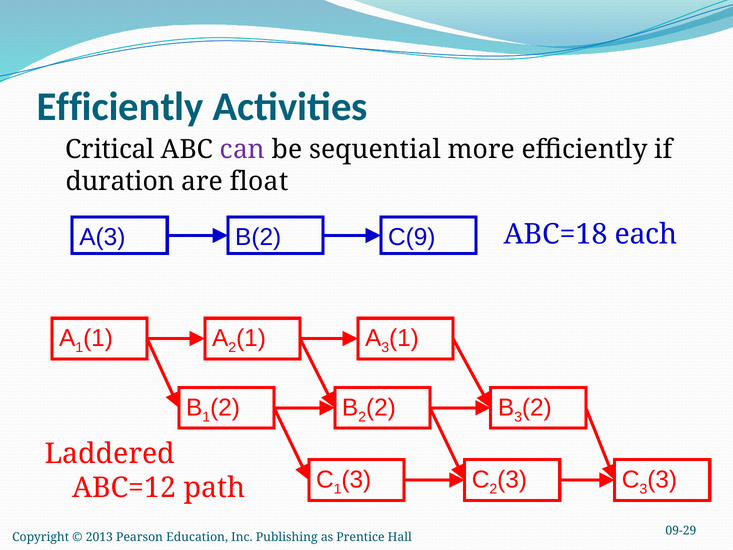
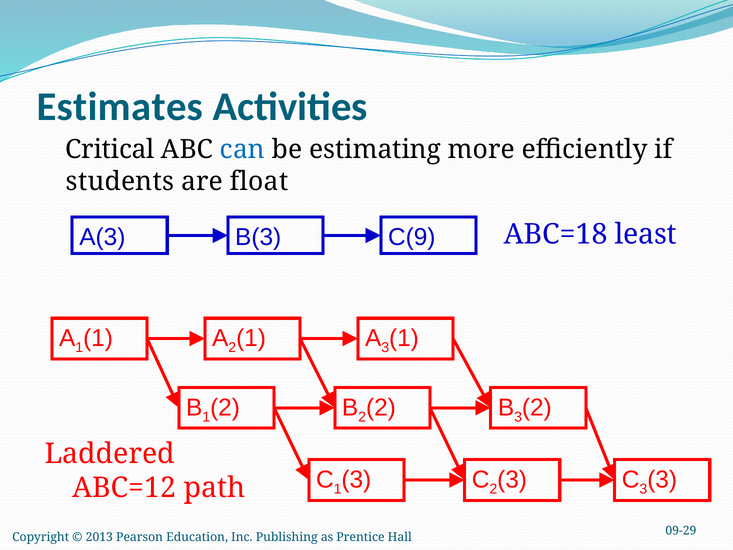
Efficiently at (120, 107): Efficiently -> Estimates
can colour: purple -> blue
sequential: sequential -> estimating
duration: duration -> students
B(2: B(2 -> B(3
each: each -> least
